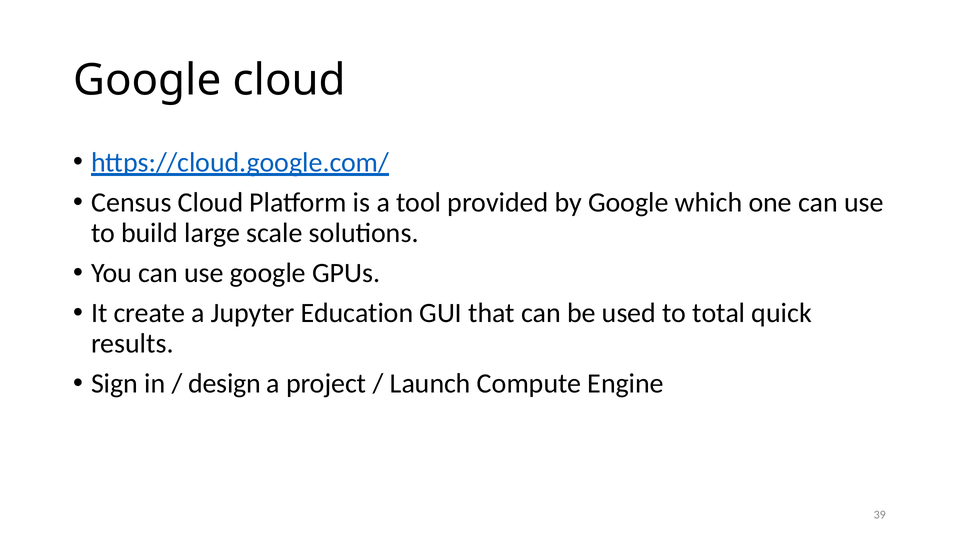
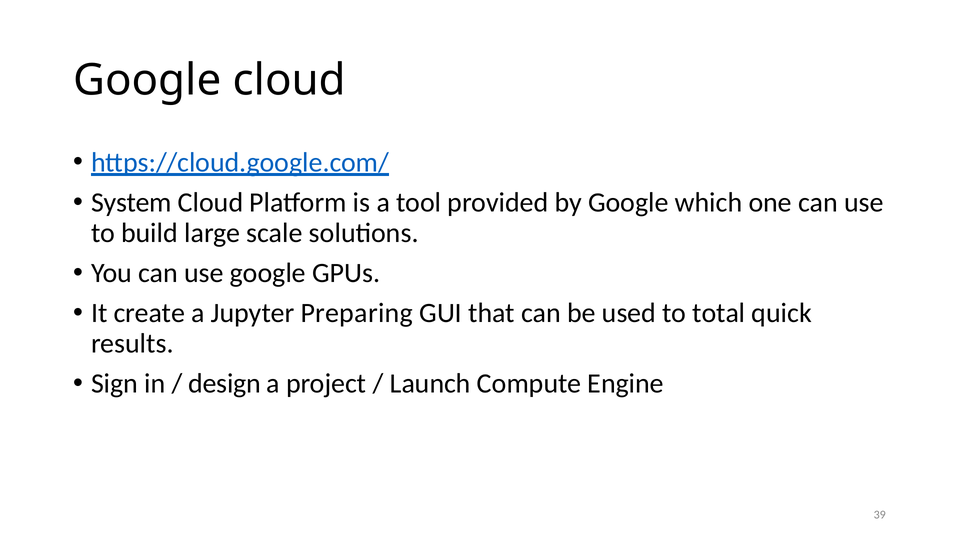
Census: Census -> System
Education: Education -> Preparing
